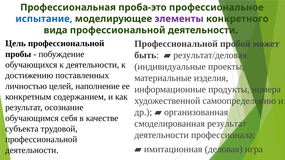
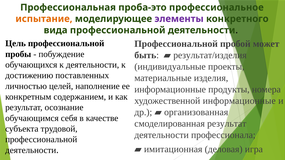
испытание colour: blue -> orange
результат/деловая: результат/деловая -> результат/изделия
художественной самоопределению: самоопределению -> информационные
